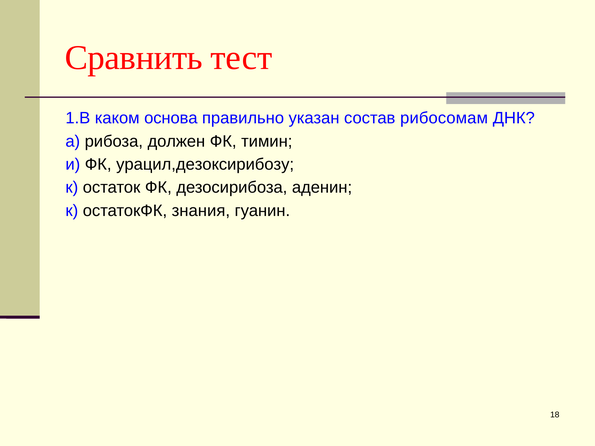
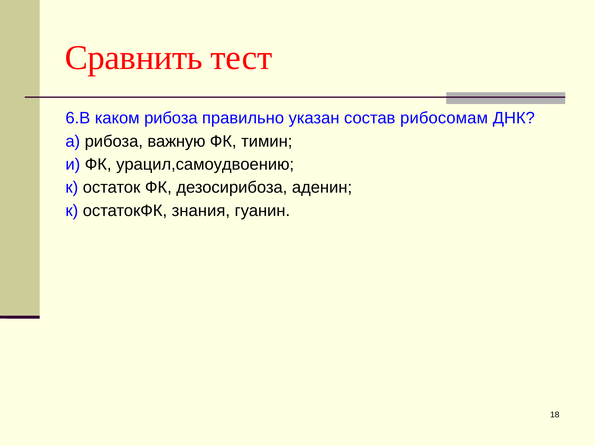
1.В: 1.В -> 6.В
каком основа: основа -> рибоза
должен: должен -> важную
урацил,дезоксирибозу: урацил,дезоксирибозу -> урацил,самоудвоению
